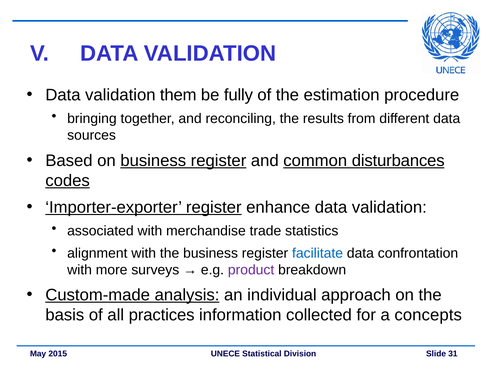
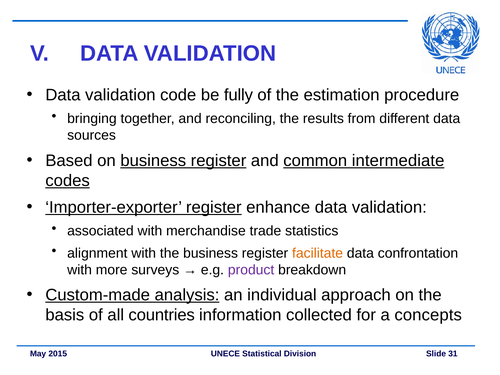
them: them -> code
disturbances: disturbances -> intermediate
facilitate colour: blue -> orange
practices: practices -> countries
